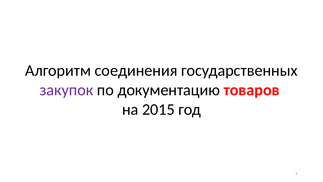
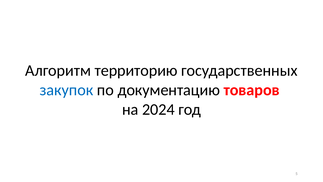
соединения: соединения -> территорию
закупок colour: purple -> blue
2015: 2015 -> 2024
